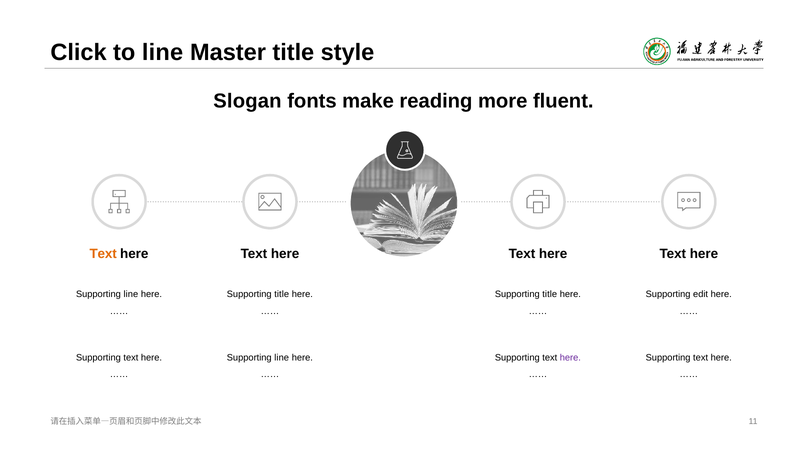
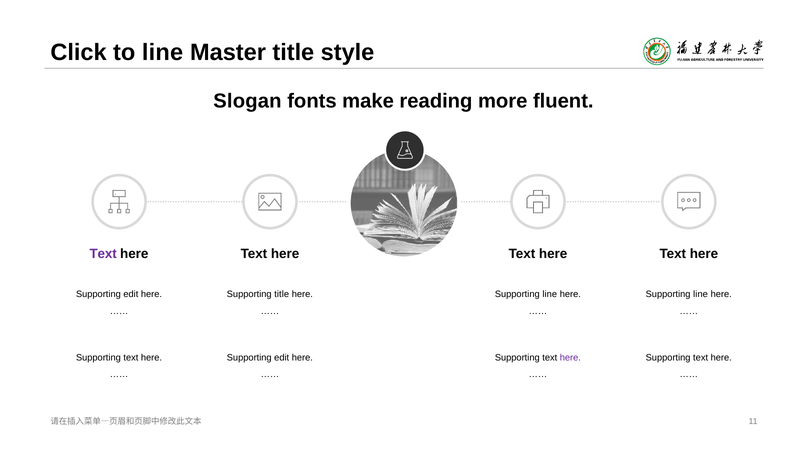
Text at (103, 253) colour: orange -> purple
line at (131, 294): line -> edit
title at (550, 294): title -> line
edit at (701, 294): edit -> line
line at (282, 357): line -> edit
